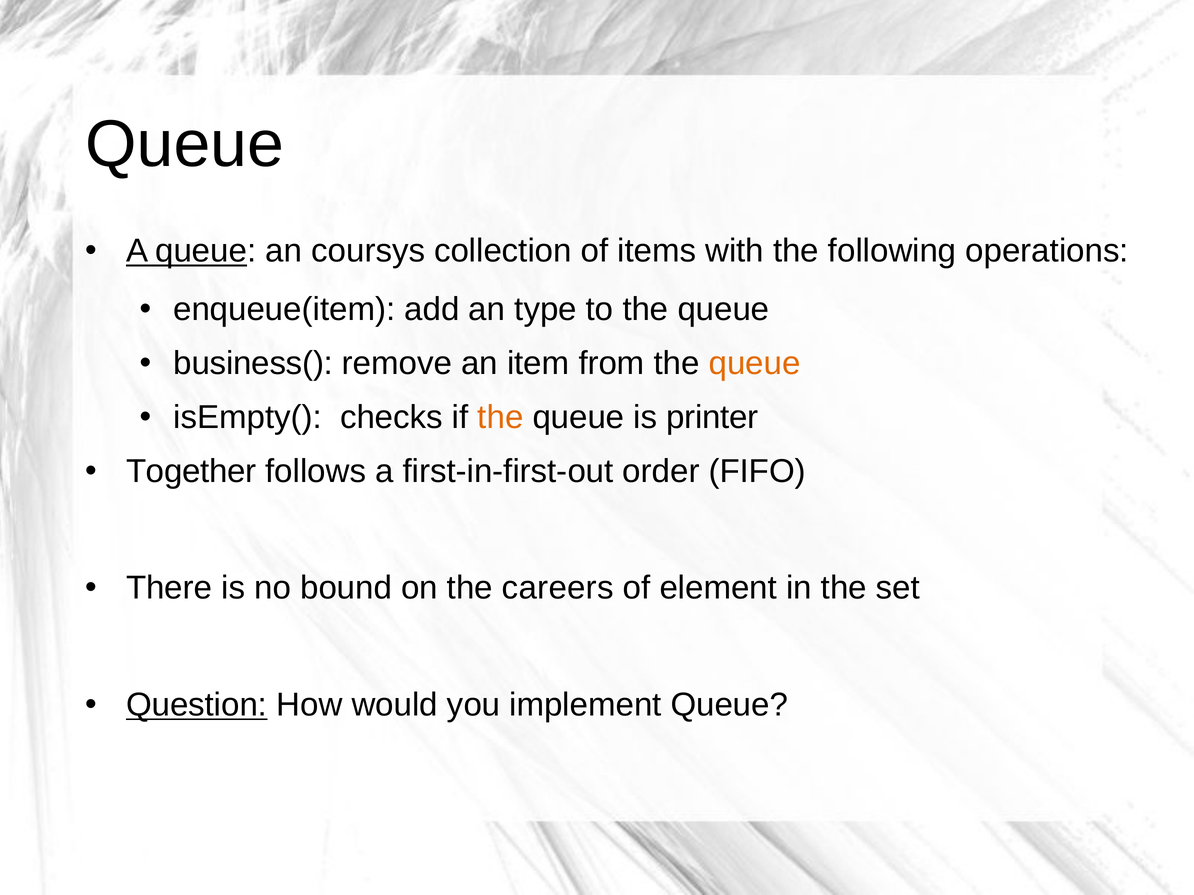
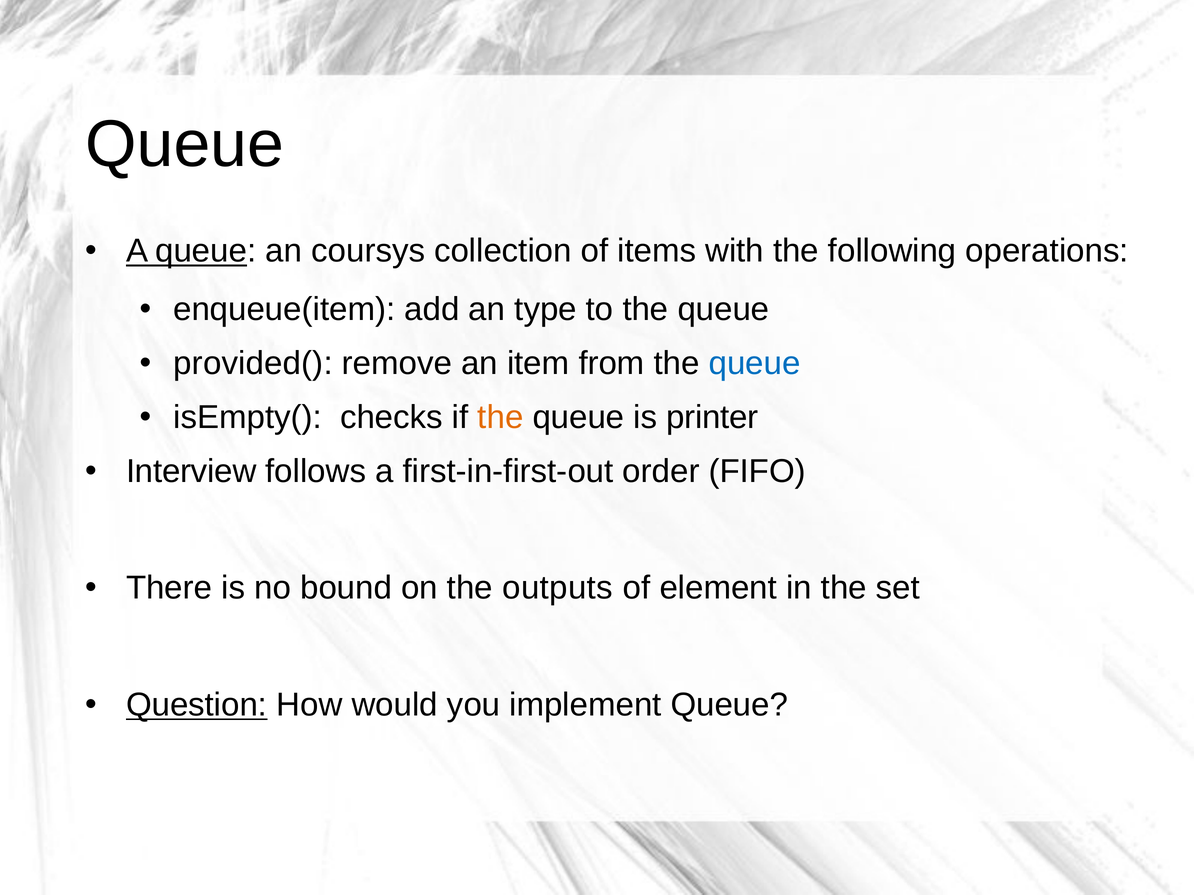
business(: business( -> provided(
queue at (755, 364) colour: orange -> blue
Together: Together -> Interview
careers: careers -> outputs
